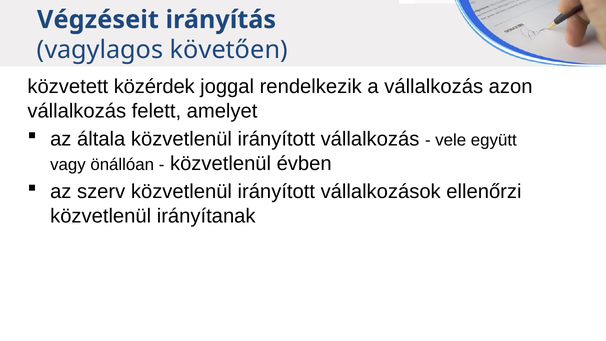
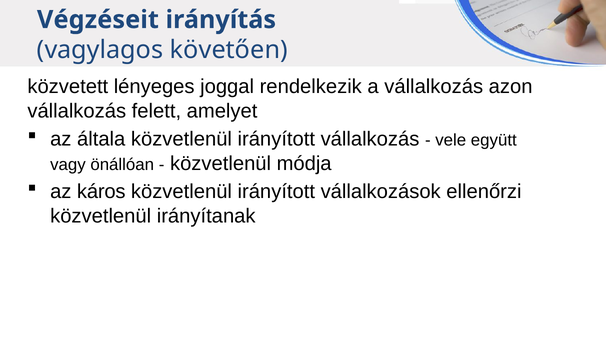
közérdek: közérdek -> lényeges
évben: évben -> módja
szerv: szerv -> káros
